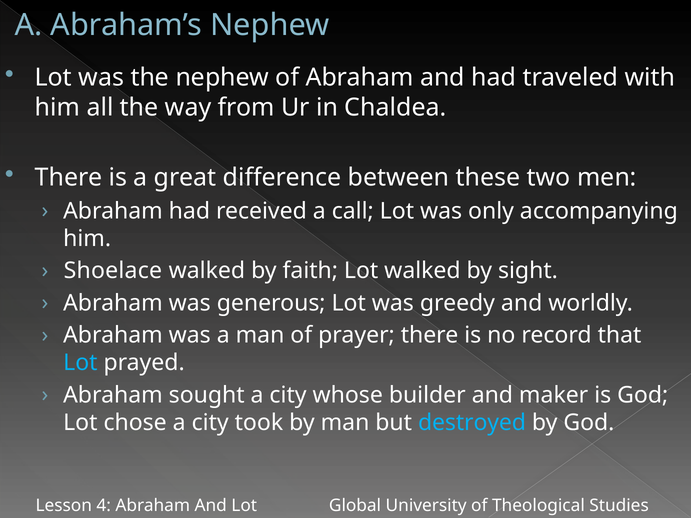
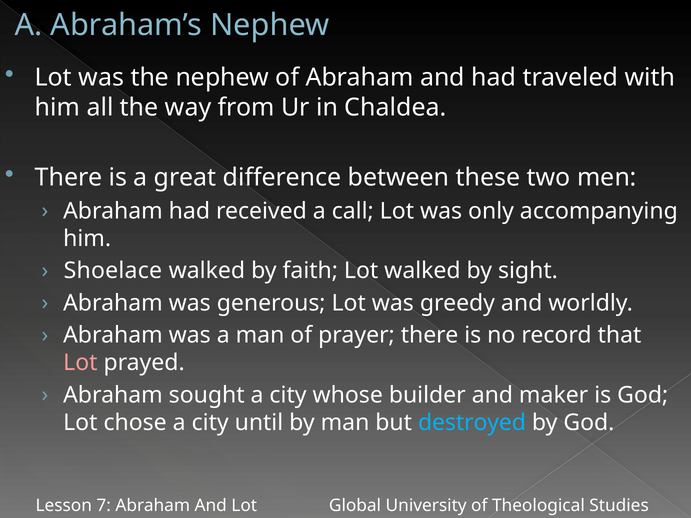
Lot at (80, 363) colour: light blue -> pink
took: took -> until
4: 4 -> 7
